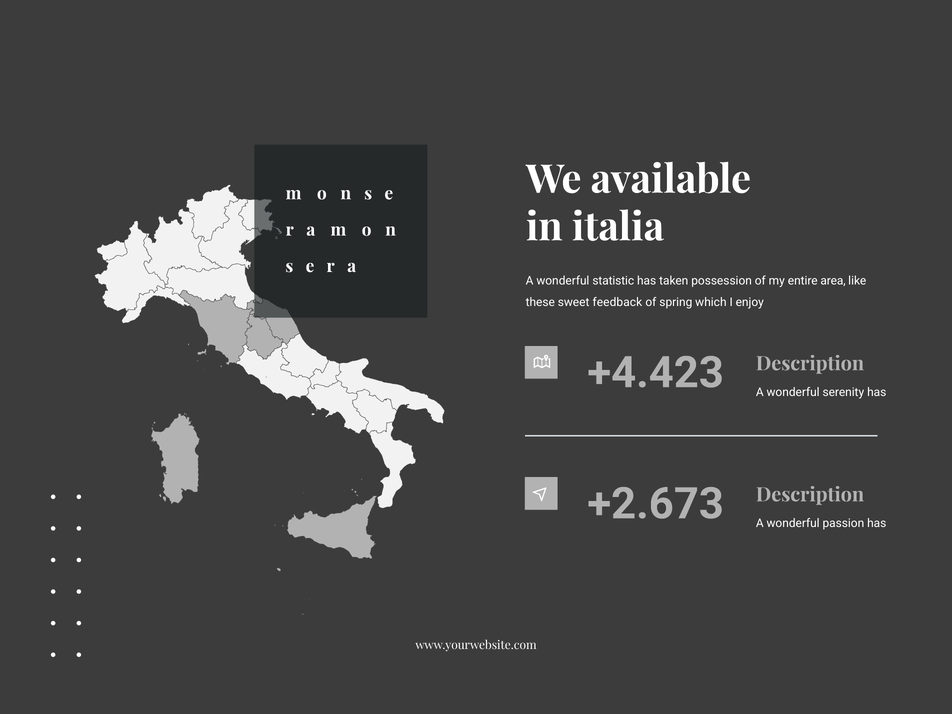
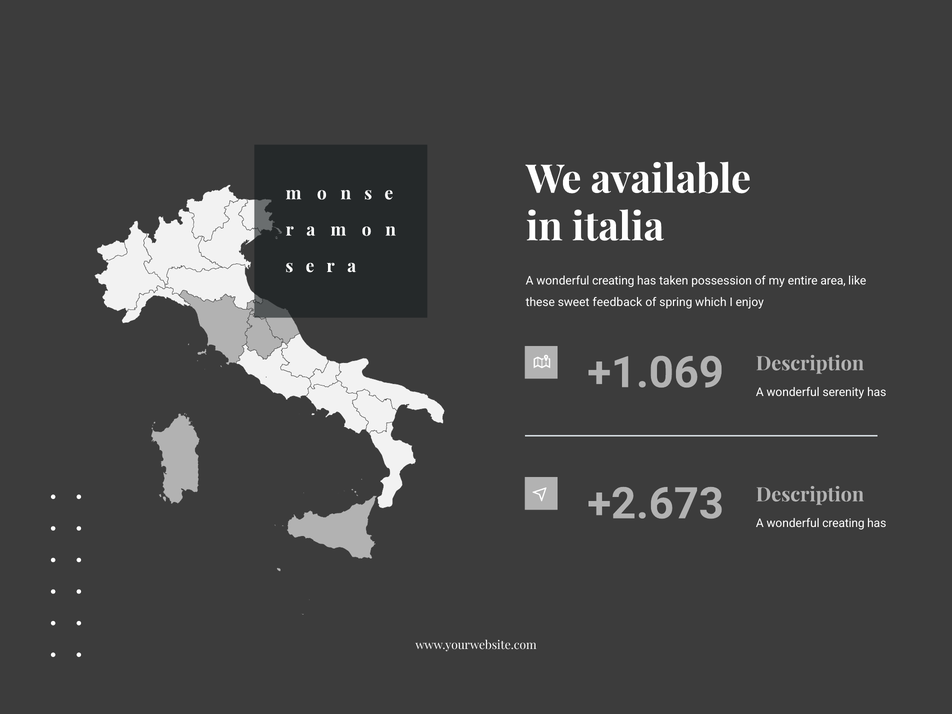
statistic at (613, 281): statistic -> creating
+4.423: +4.423 -> +1.069
passion at (843, 523): passion -> creating
